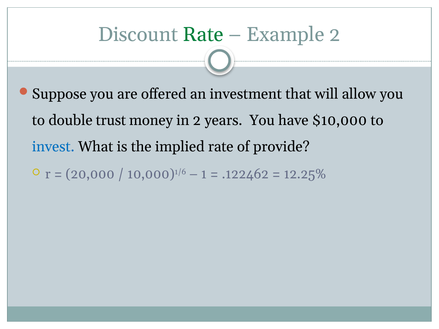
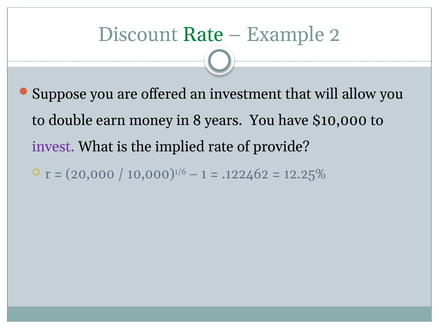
trust: trust -> earn
in 2: 2 -> 8
invest colour: blue -> purple
